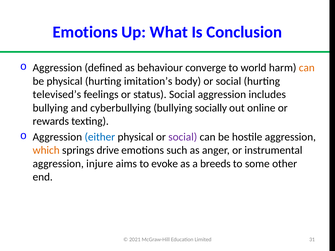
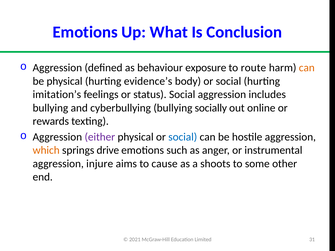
converge: converge -> exposure
world: world -> route
imitation’s: imitation’s -> evidence’s
televised’s: televised’s -> imitation’s
either colour: blue -> purple
social at (183, 137) colour: purple -> blue
evoke: evoke -> cause
breeds: breeds -> shoots
